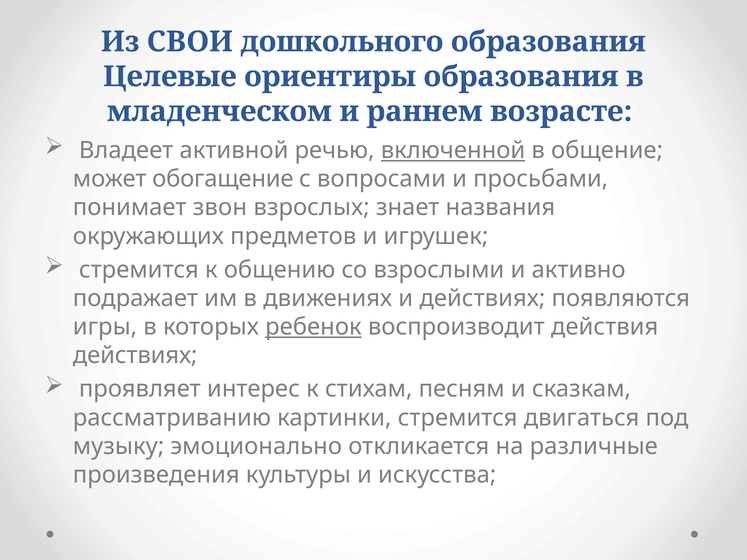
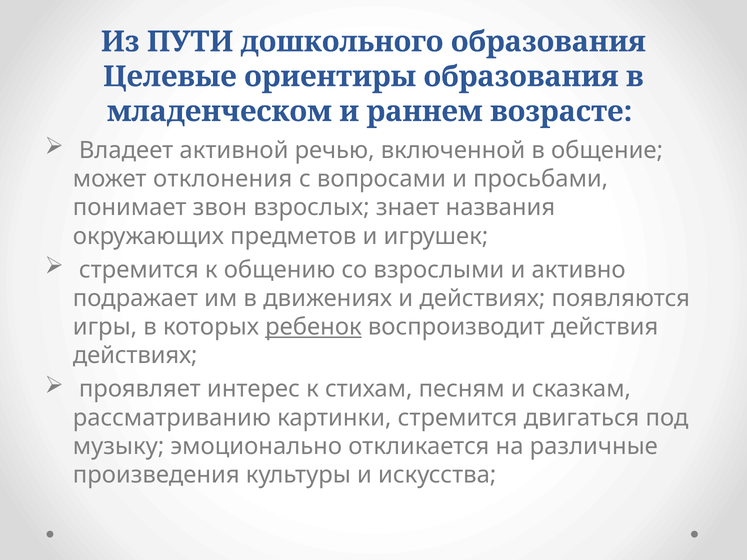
СВОИ: СВОИ -> ПУТИ
включенной underline: present -> none
обогащение: обогащение -> отклонения
